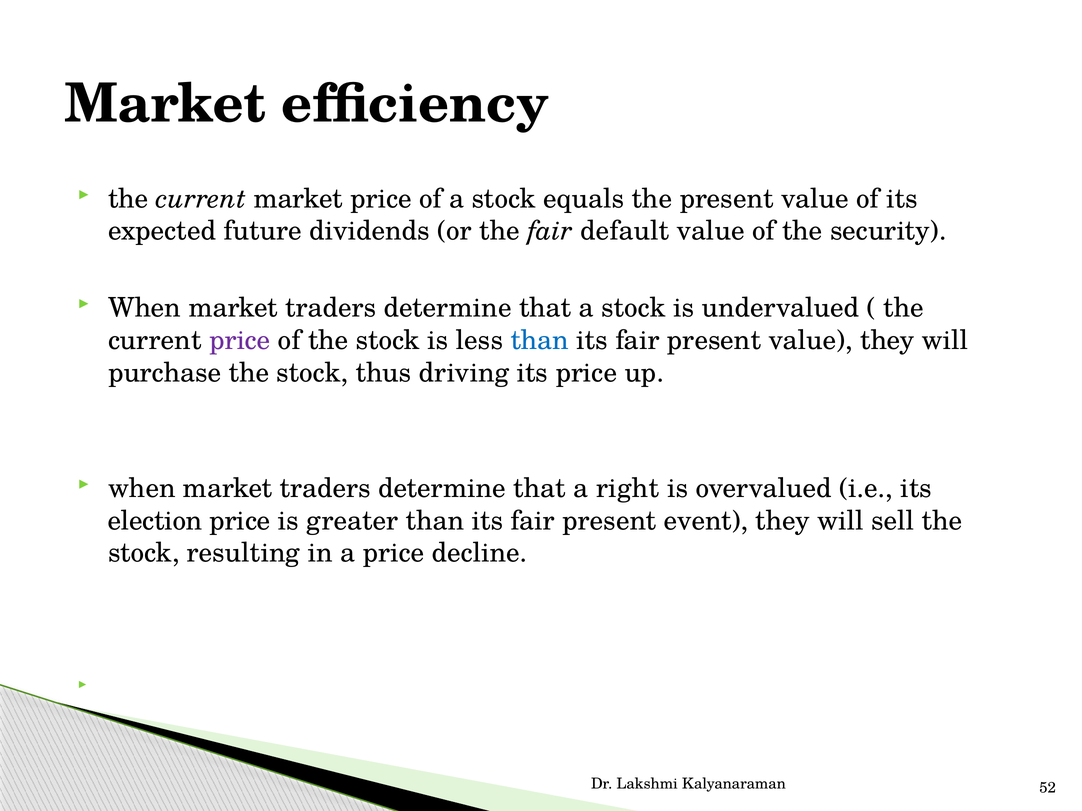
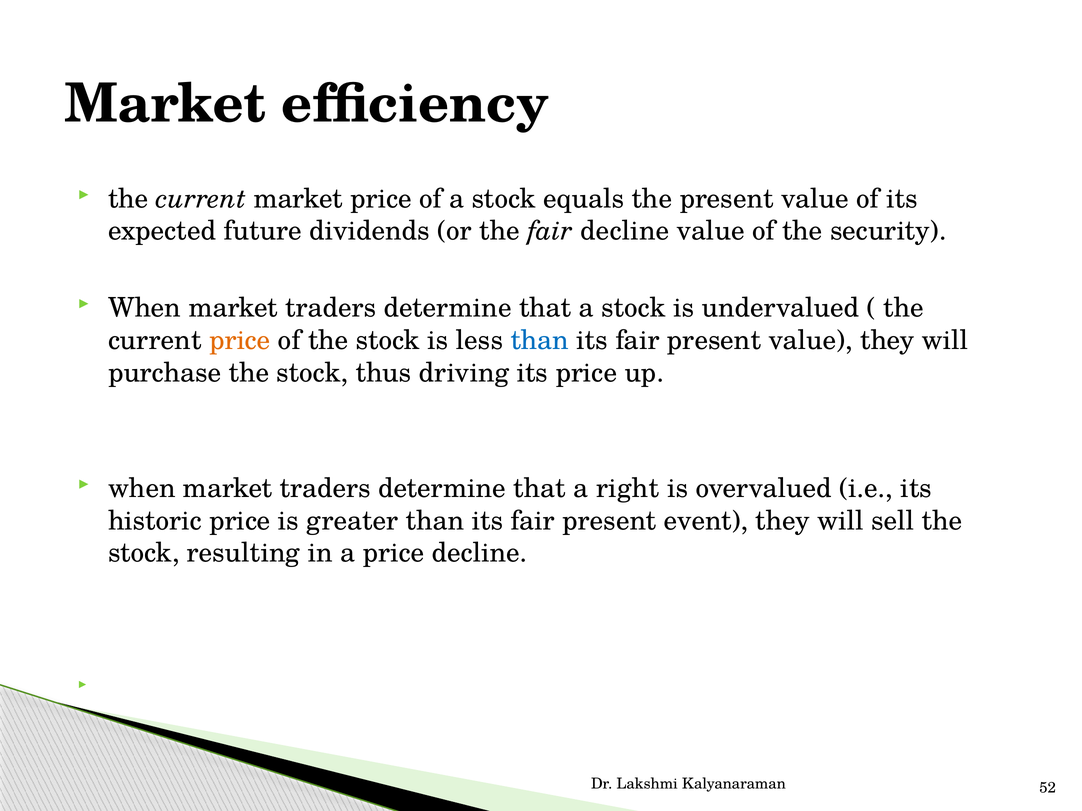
fair default: default -> decline
price at (240, 341) colour: purple -> orange
election: election -> historic
